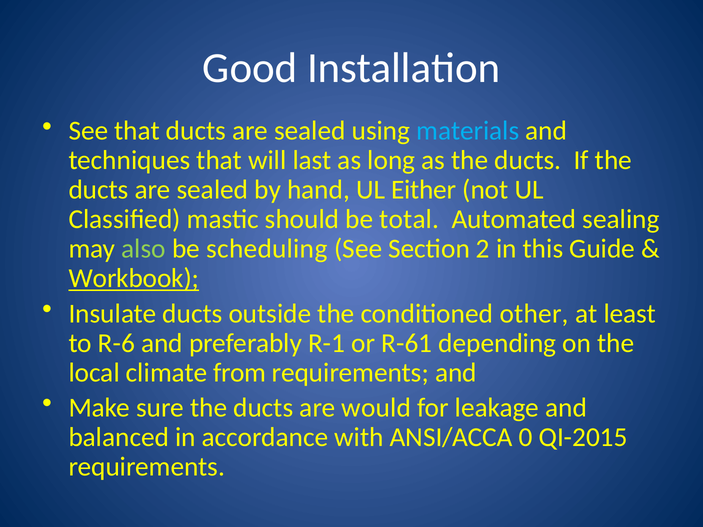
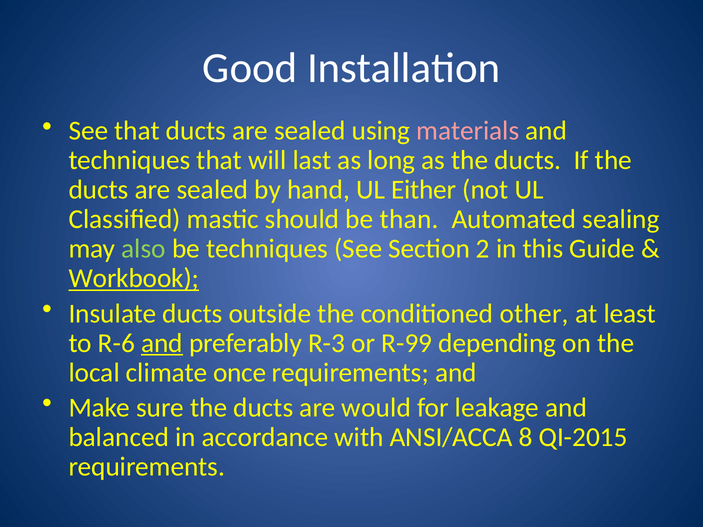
materials colour: light blue -> pink
total: total -> than
be scheduling: scheduling -> techniques
and at (162, 343) underline: none -> present
R-1: R-1 -> R-3
R-61: R-61 -> R-99
from: from -> once
0: 0 -> 8
